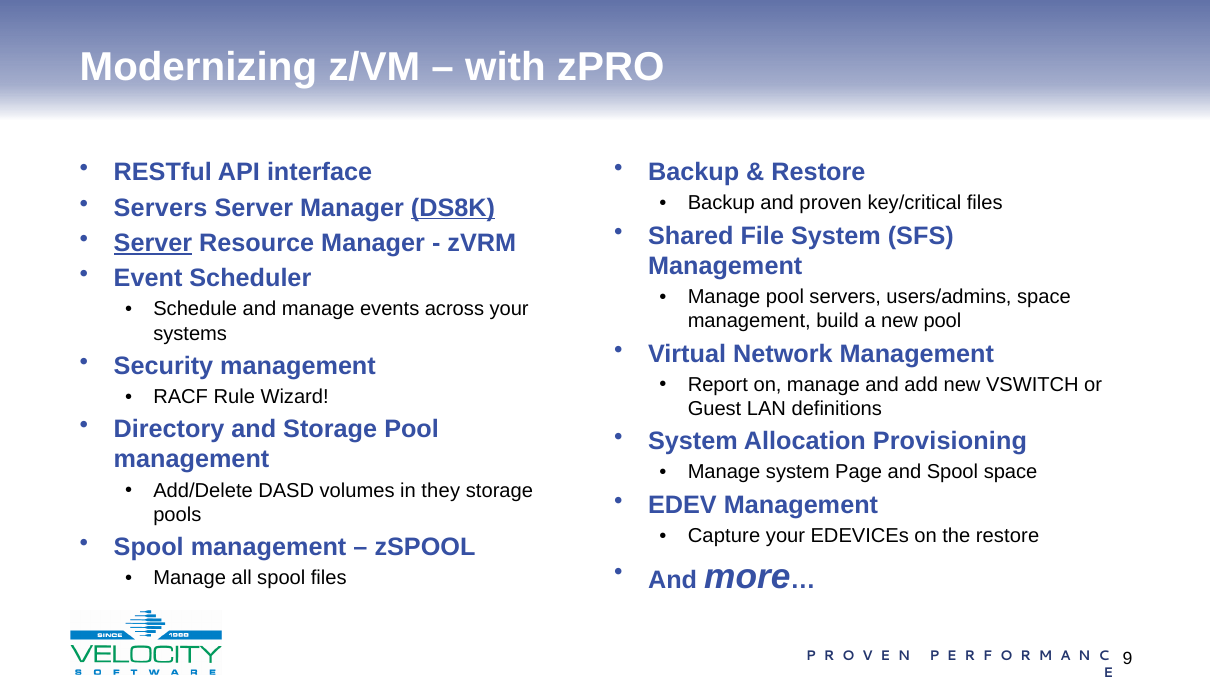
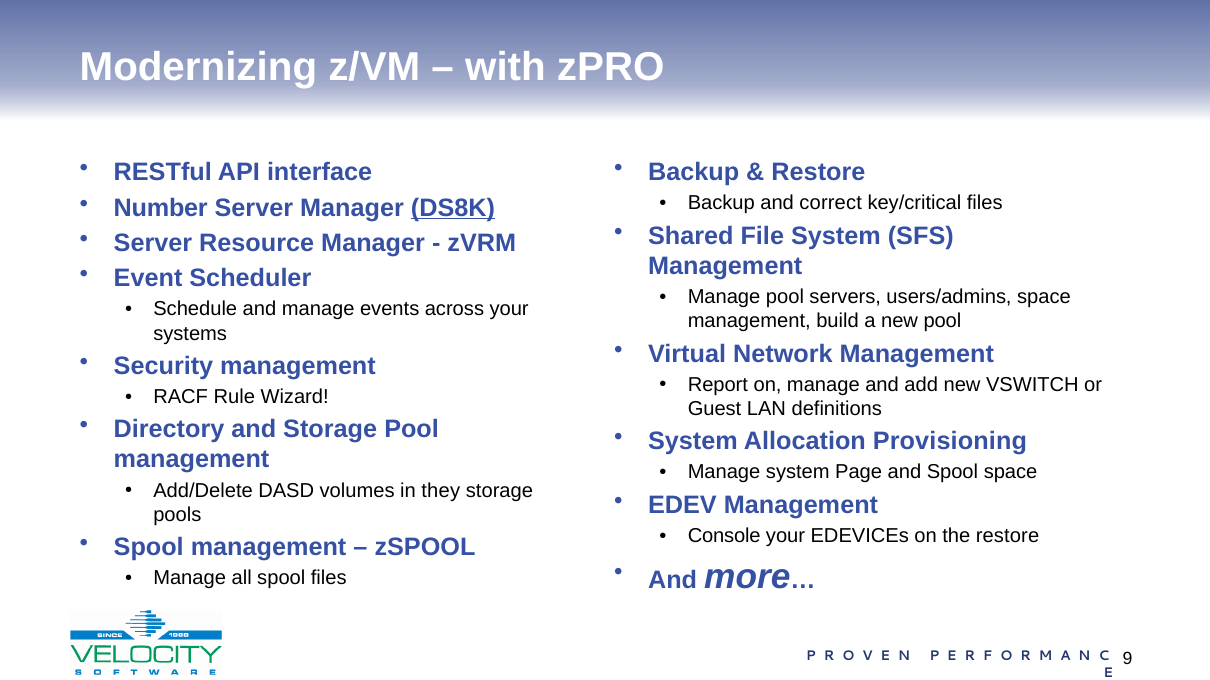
Servers at (161, 208): Servers -> Number
proven: proven -> correct
Server at (153, 243) underline: present -> none
Capture: Capture -> Console
